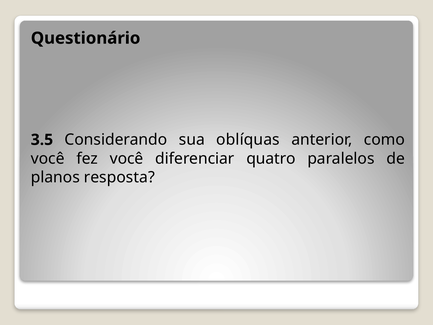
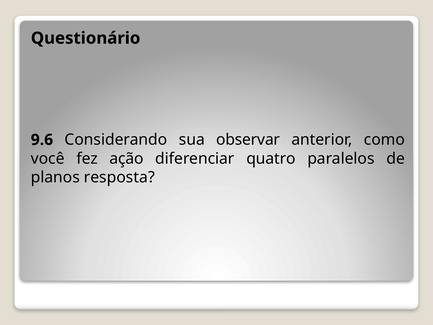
3.5: 3.5 -> 9.6
oblíquas: oblíquas -> observar
fez você: você -> ação
